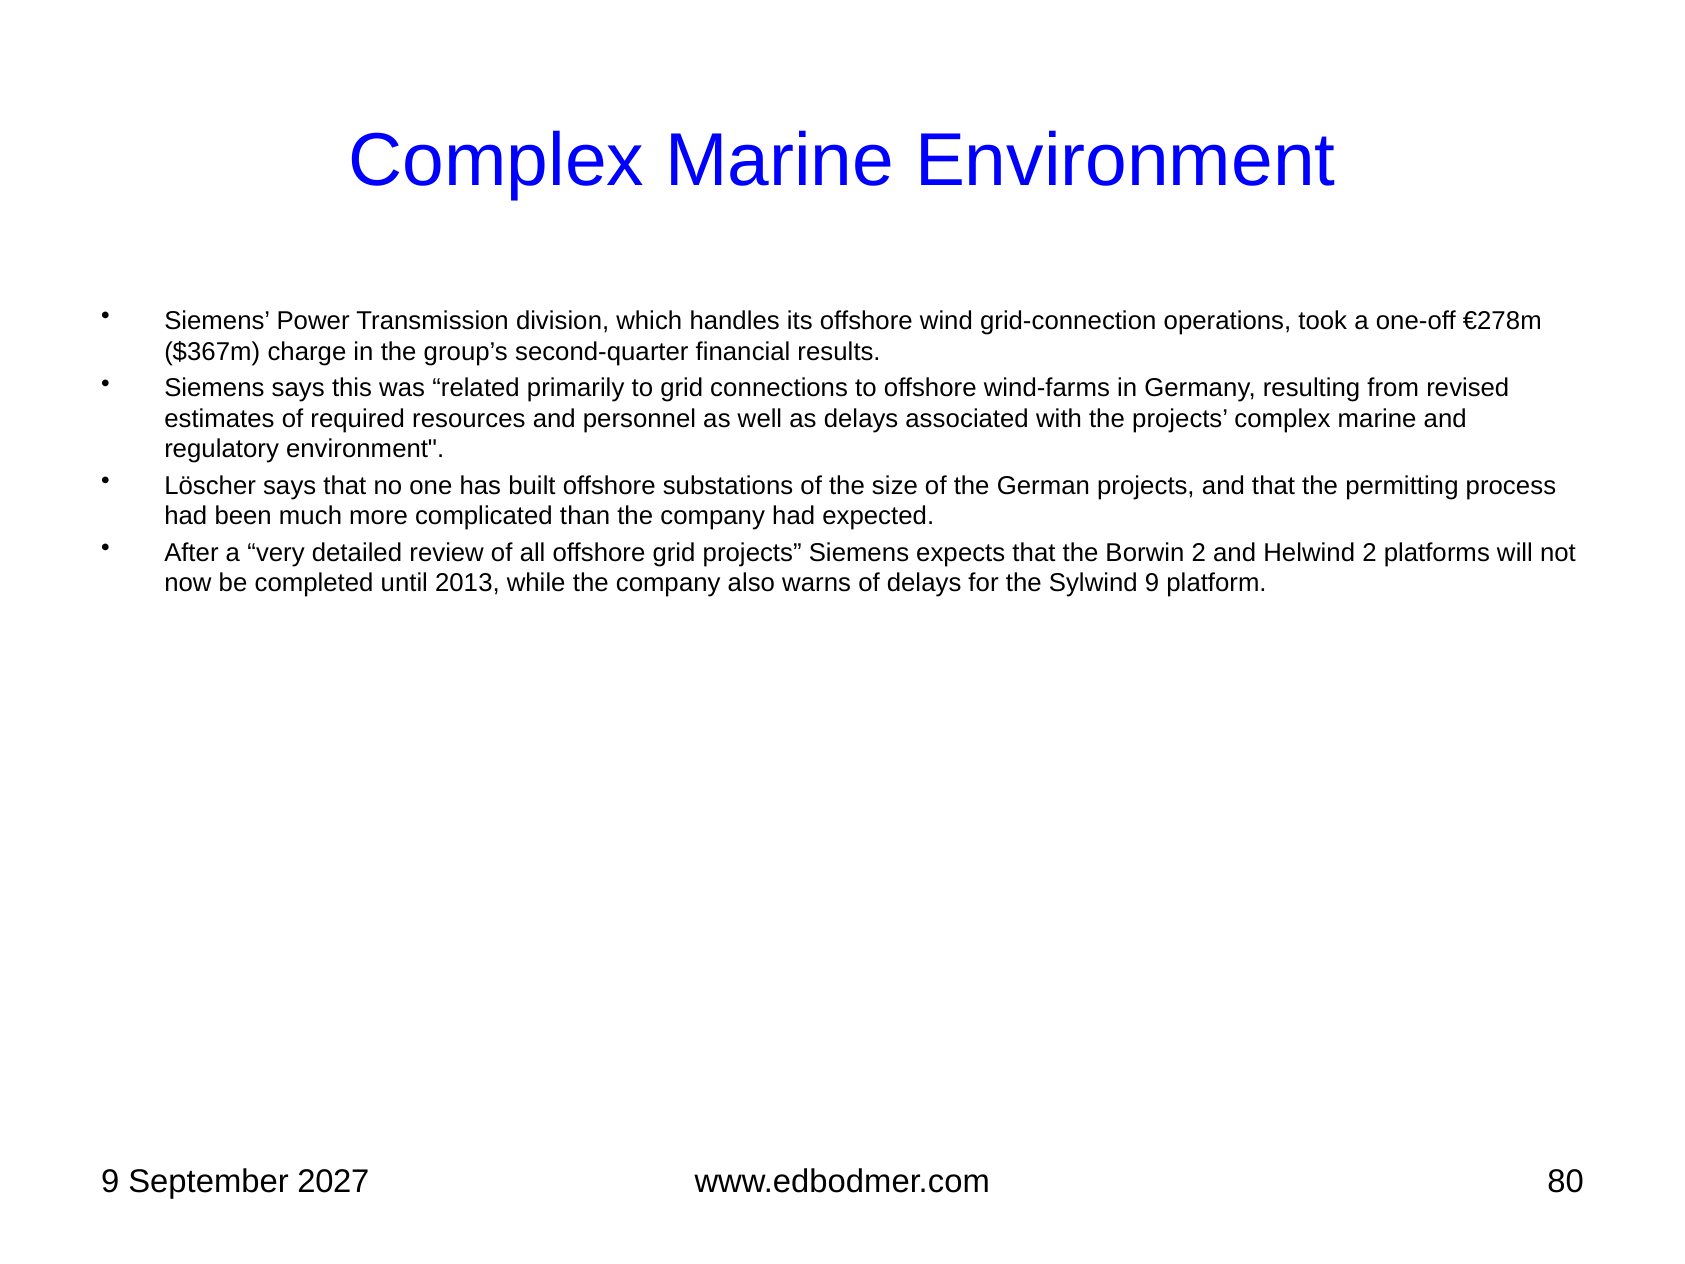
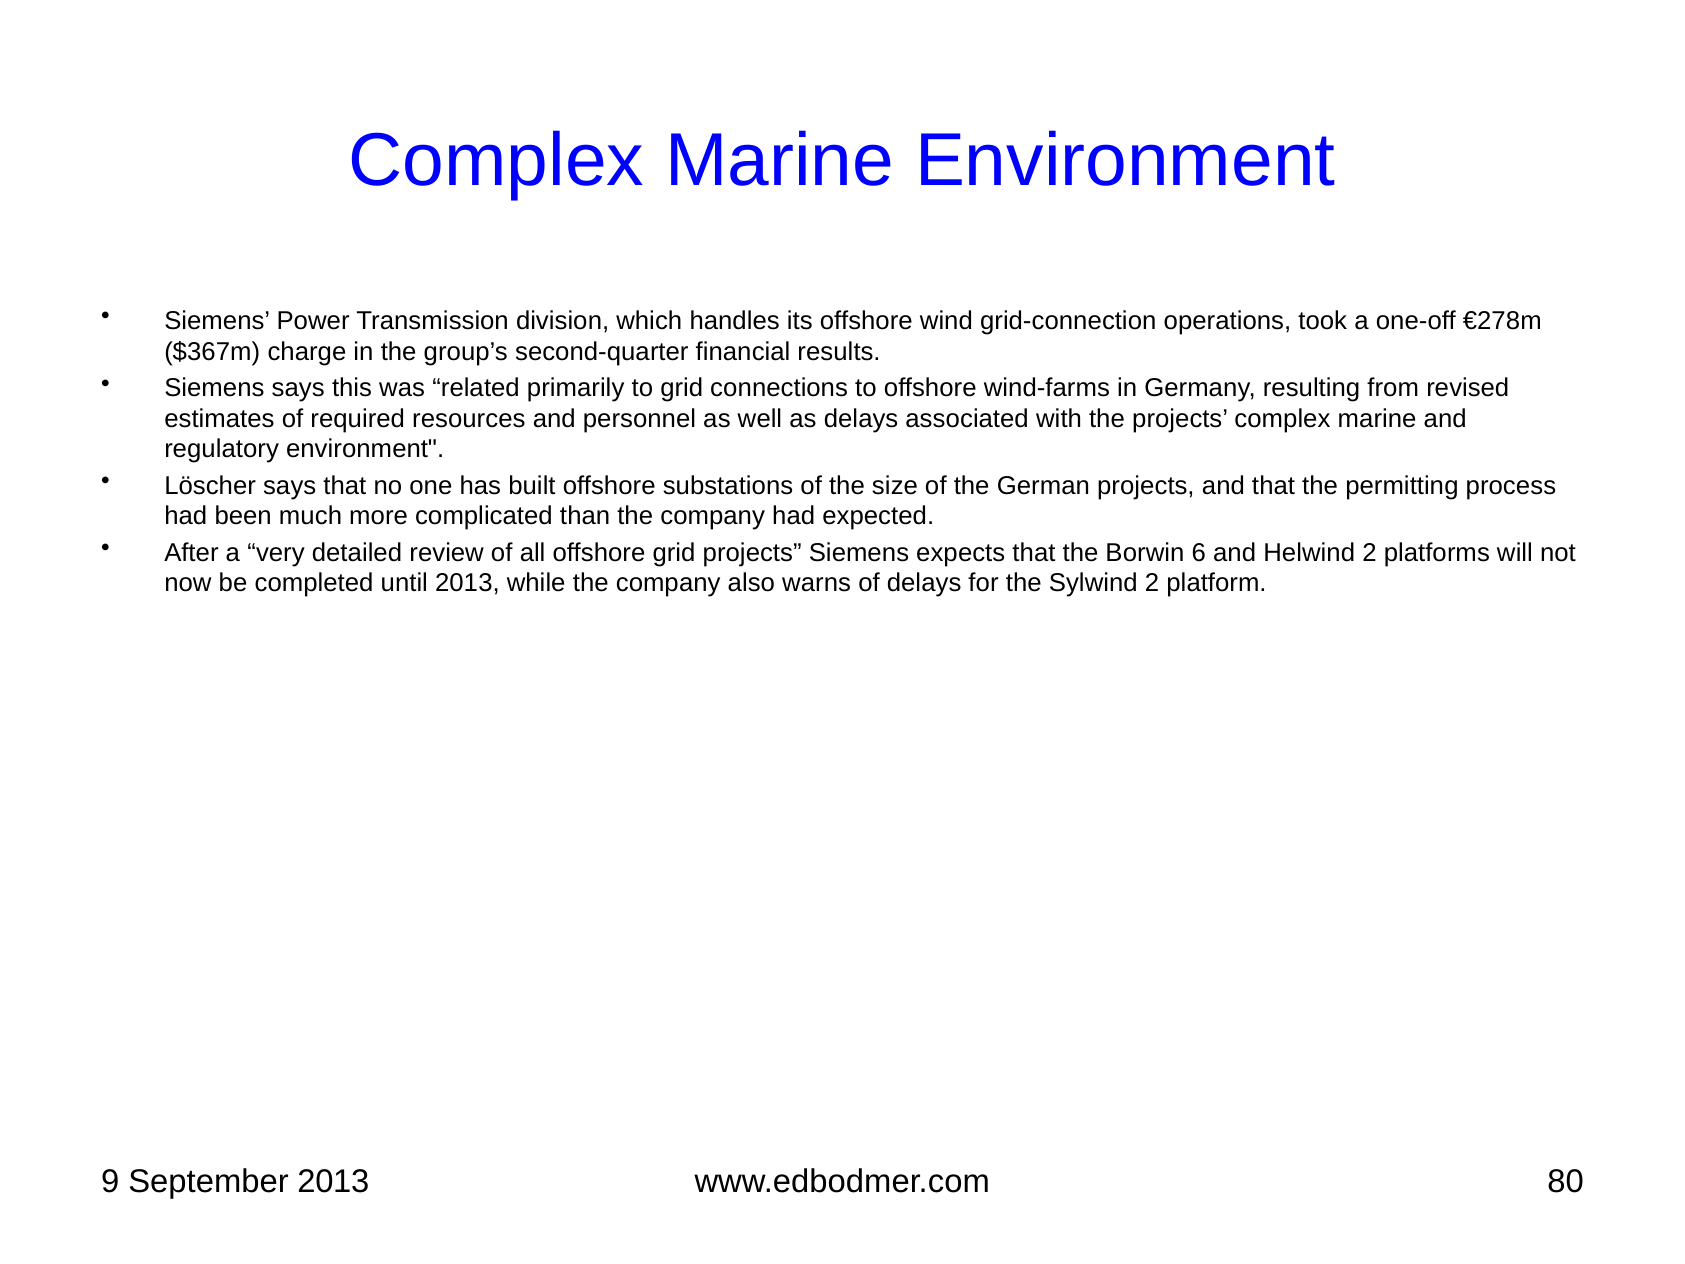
Borwin 2: 2 -> 6
Sylwind 9: 9 -> 2
September 2027: 2027 -> 2013
